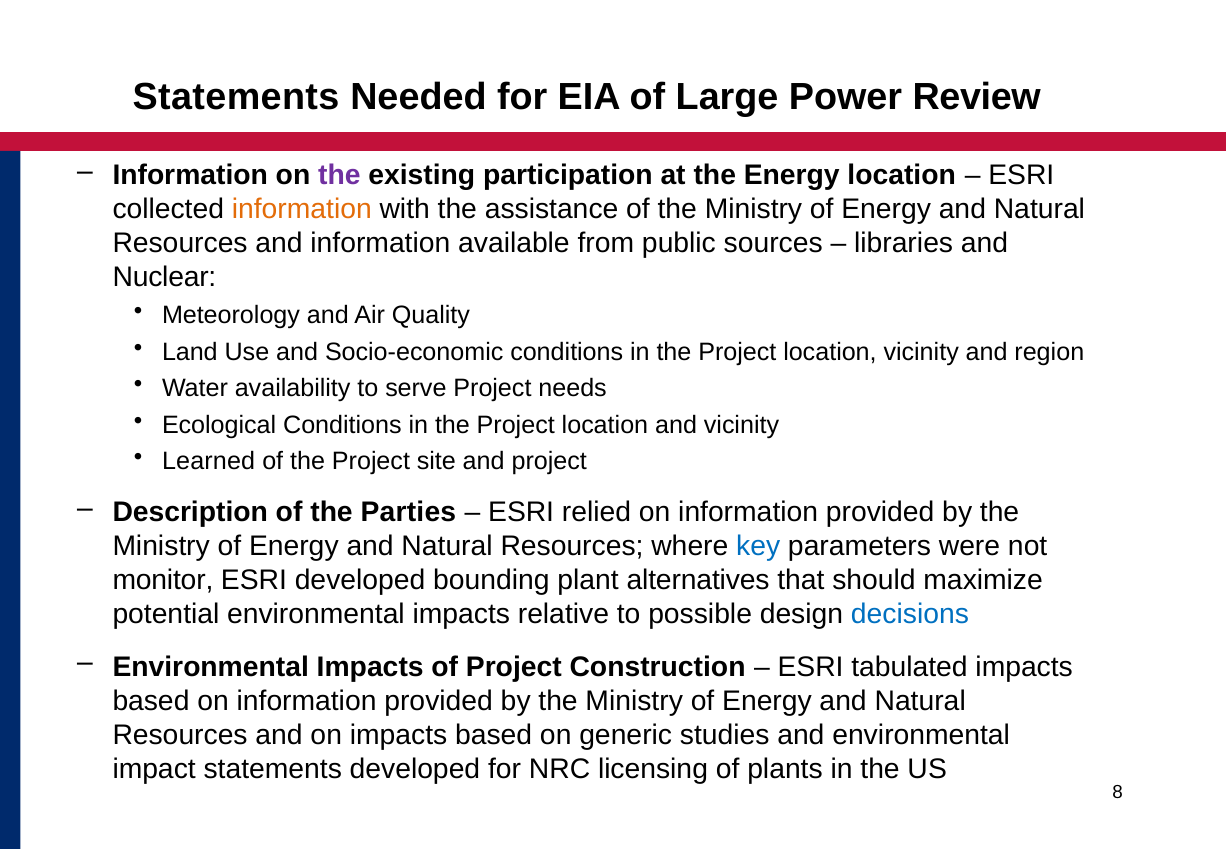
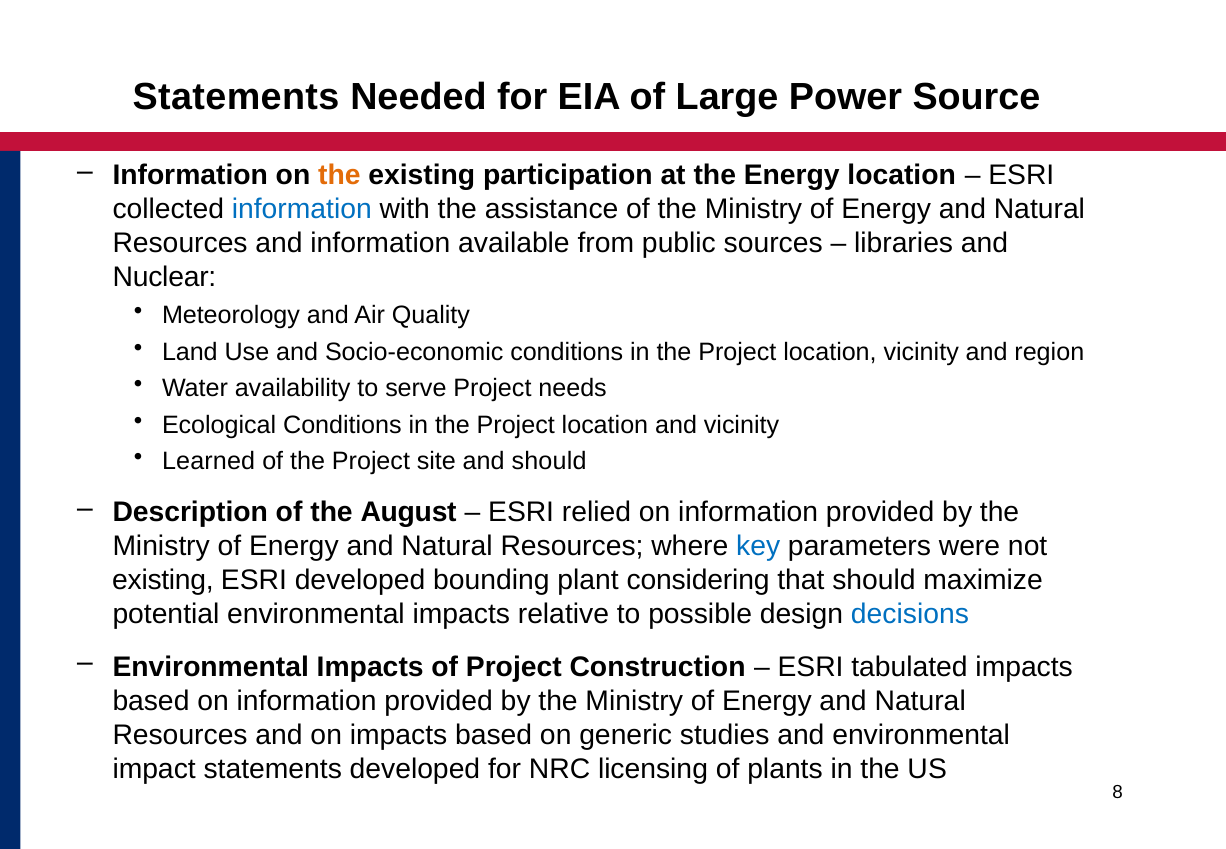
Review: Review -> Source
the at (339, 176) colour: purple -> orange
information at (302, 210) colour: orange -> blue
and project: project -> should
Parties: Parties -> August
monitor at (163, 580): monitor -> existing
alternatives: alternatives -> considering
